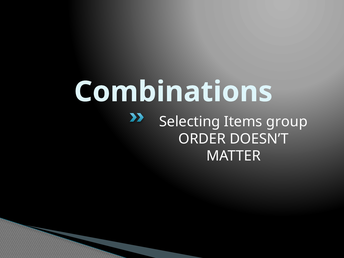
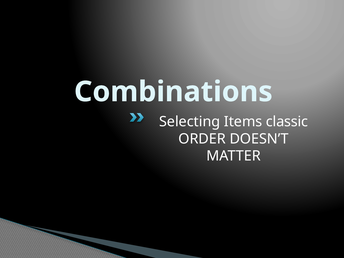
group: group -> classic
